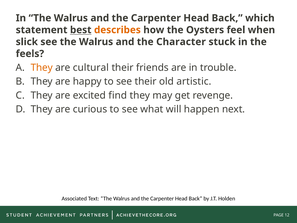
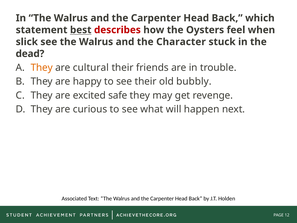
describes colour: orange -> red
feels: feels -> dead
artistic: artistic -> bubbly
find: find -> safe
